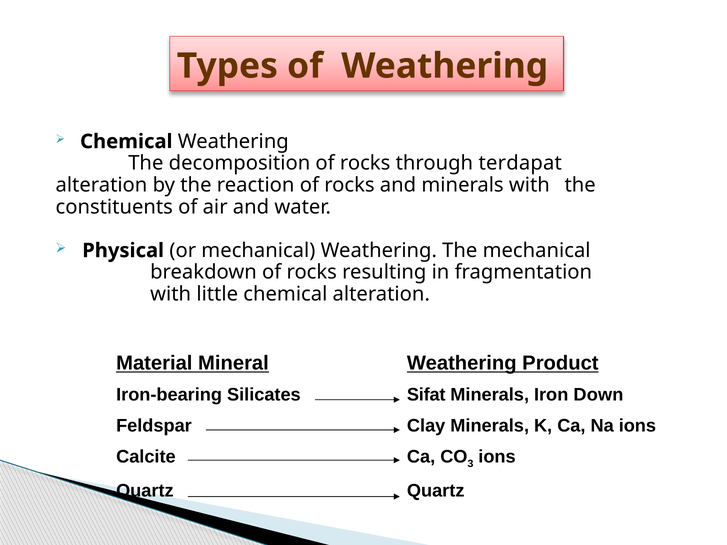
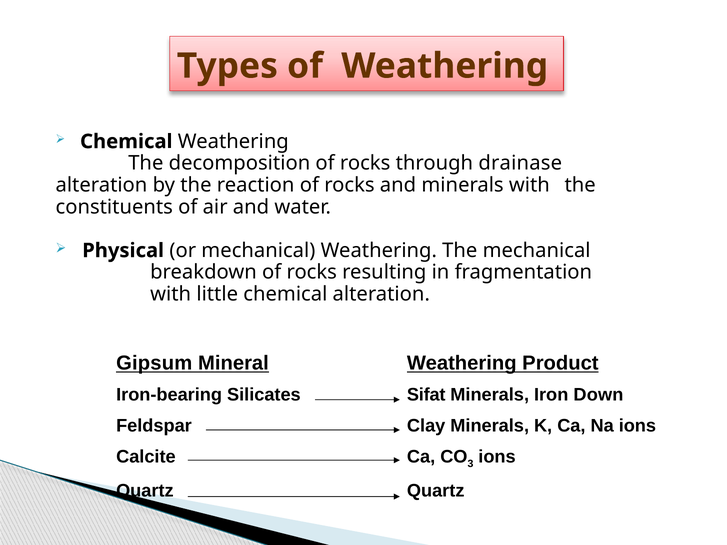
terdapat: terdapat -> drainase
Material: Material -> Gipsum
